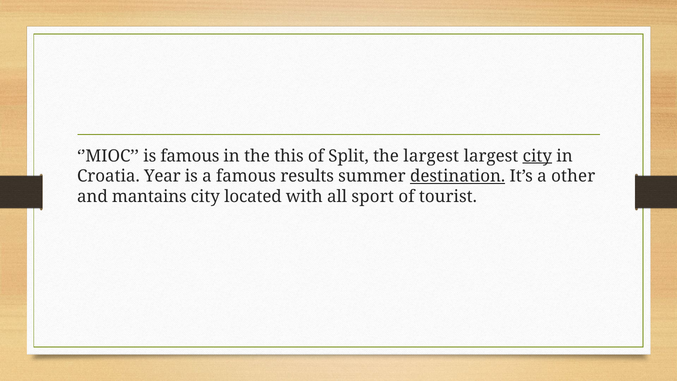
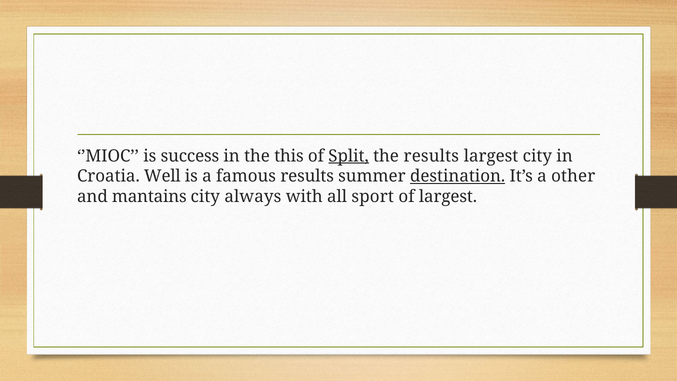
is famous: famous -> success
Split underline: none -> present
the largest: largest -> results
city at (537, 156) underline: present -> none
Year: Year -> Well
located: located -> always
of tourist: tourist -> largest
